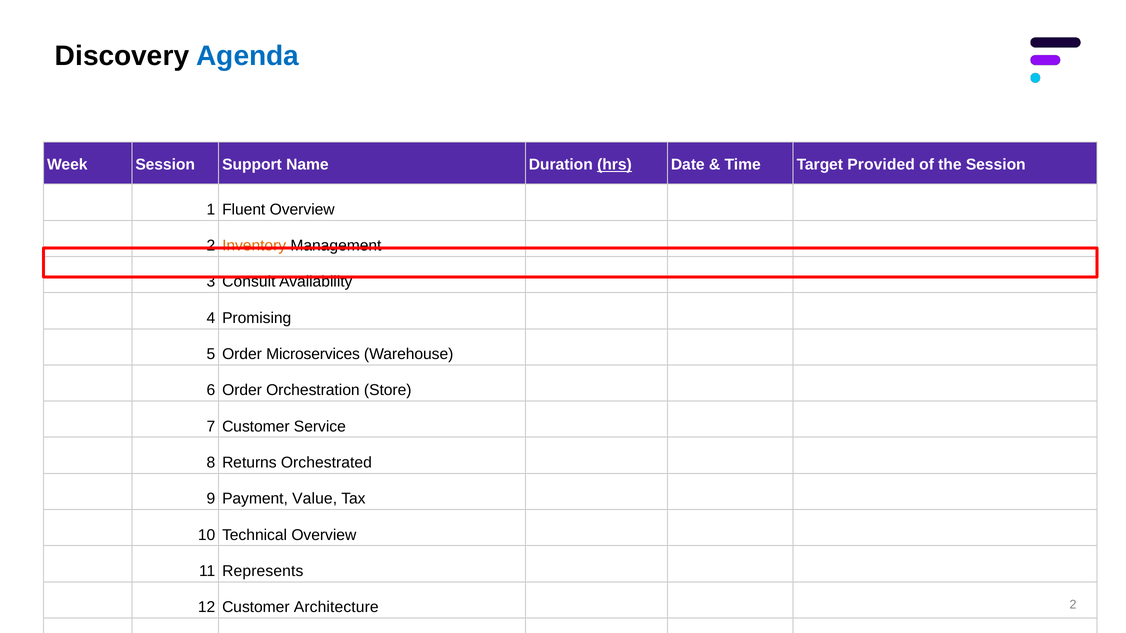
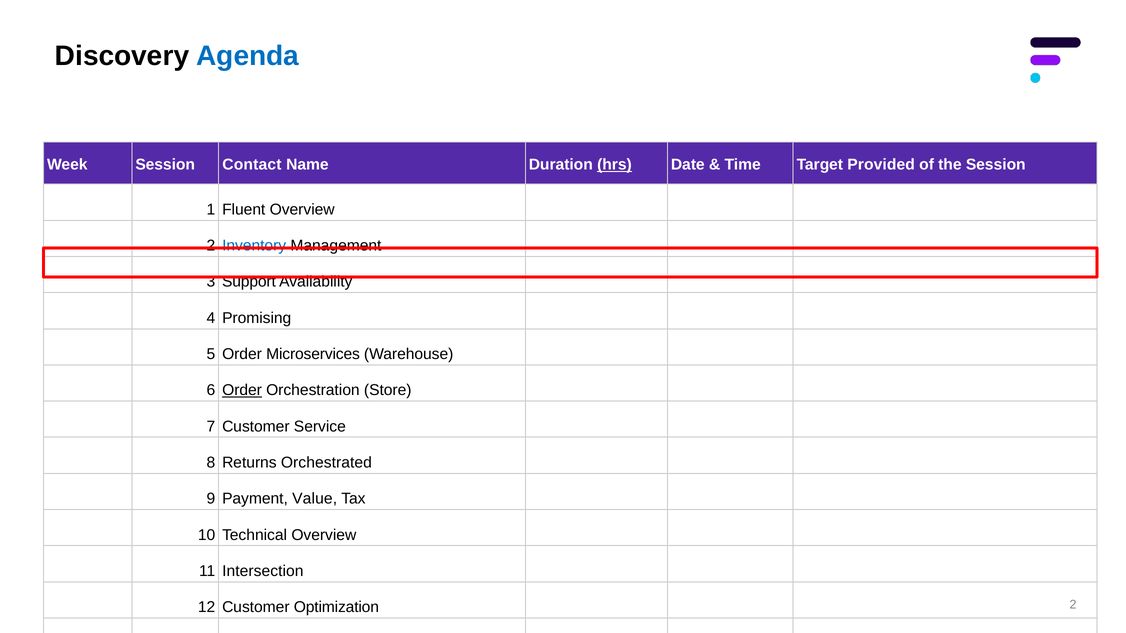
Support: Support -> Contact
Inventory colour: orange -> blue
Consult: Consult -> Support
Order at (242, 390) underline: none -> present
Represents: Represents -> Intersection
Architecture: Architecture -> Optimization
